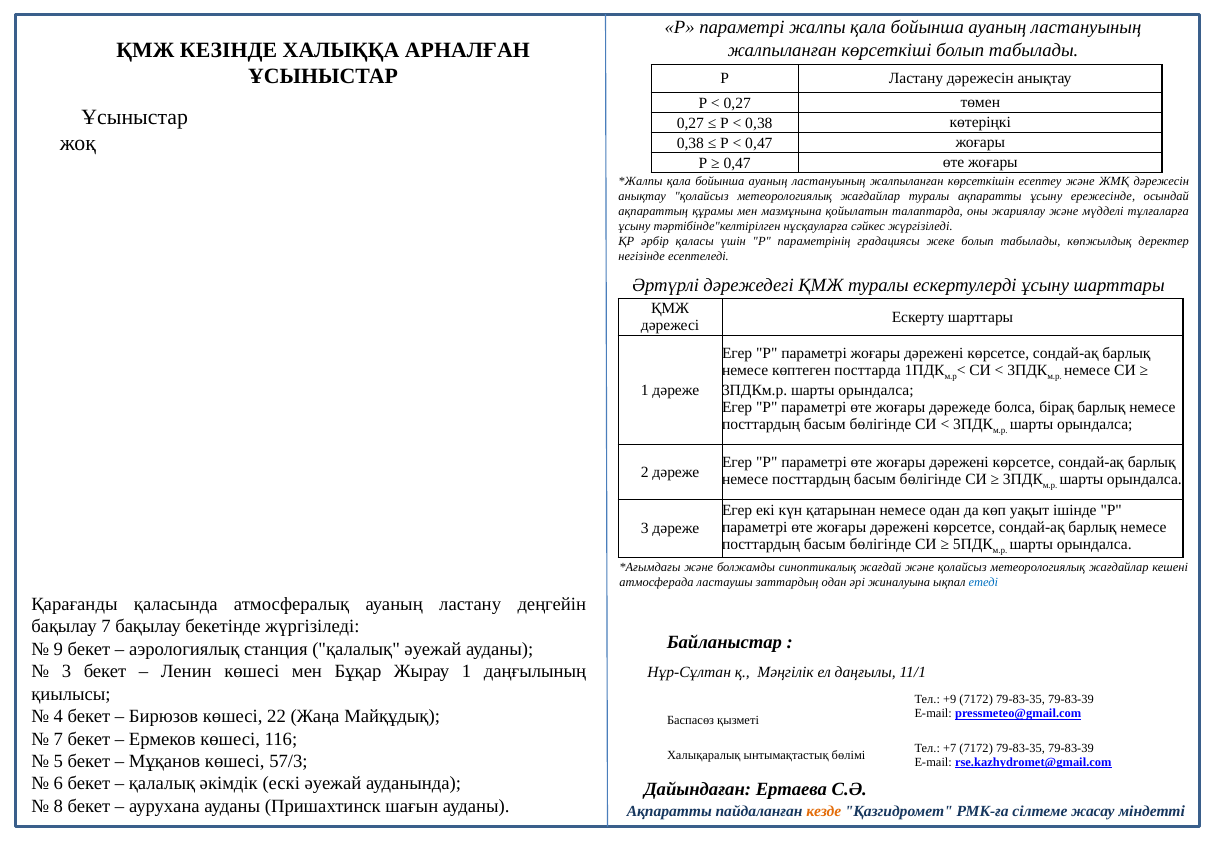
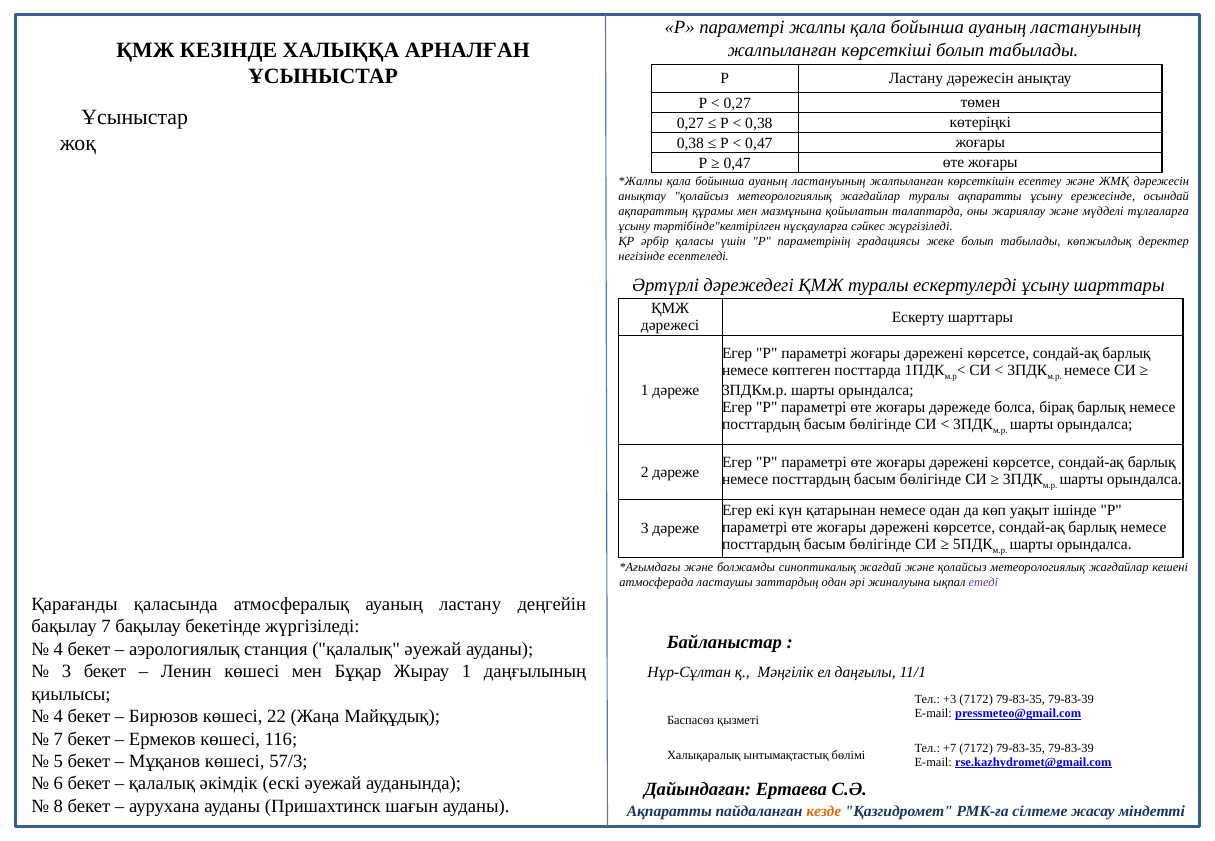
етеді colour: blue -> purple
9 at (58, 649): 9 -> 4
+9: +9 -> +3
